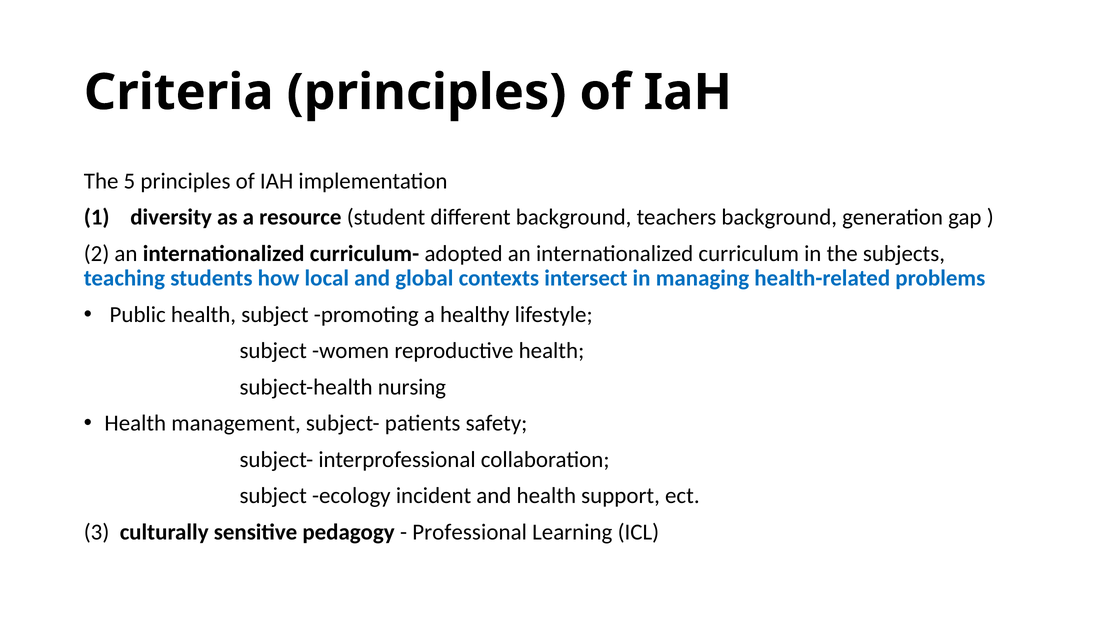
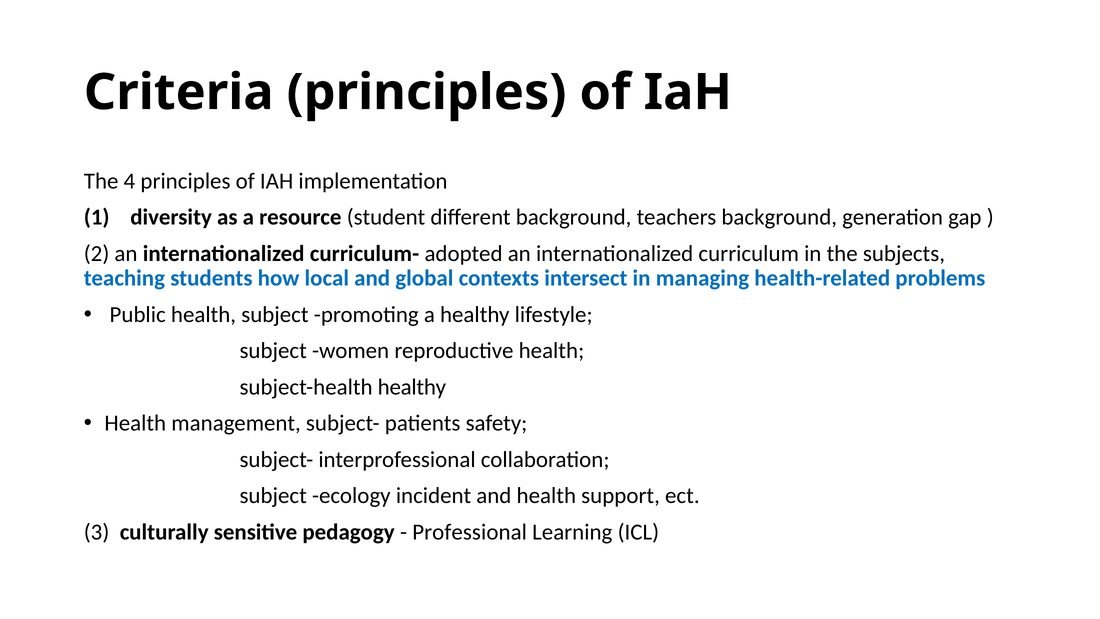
5: 5 -> 4
subject-health nursing: nursing -> healthy
